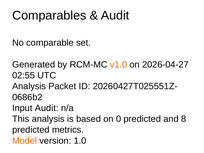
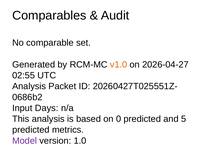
Input Audit: Audit -> Days
8: 8 -> 5
Model colour: orange -> purple
